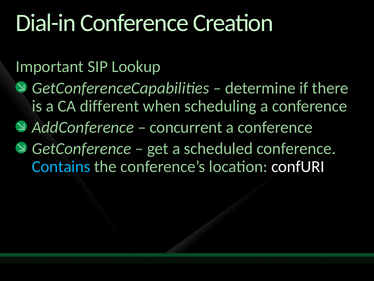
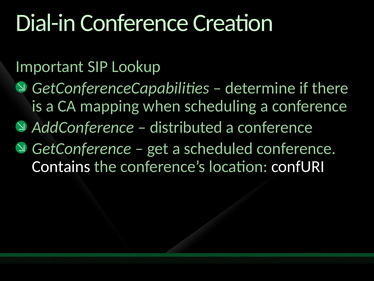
different: different -> mapping
concurrent: concurrent -> distributed
Contains colour: light blue -> white
